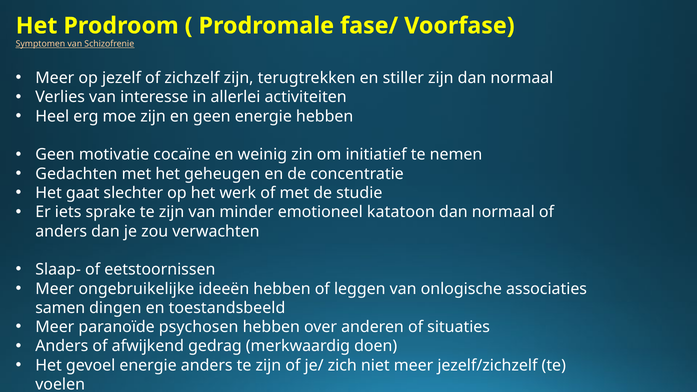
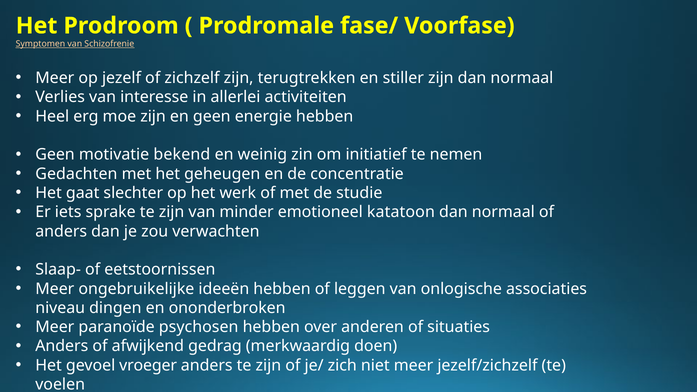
cocaïne: cocaïne -> bekend
samen: samen -> niveau
toestandsbeeld: toestandsbeeld -> ononderbroken
gevoel energie: energie -> vroeger
